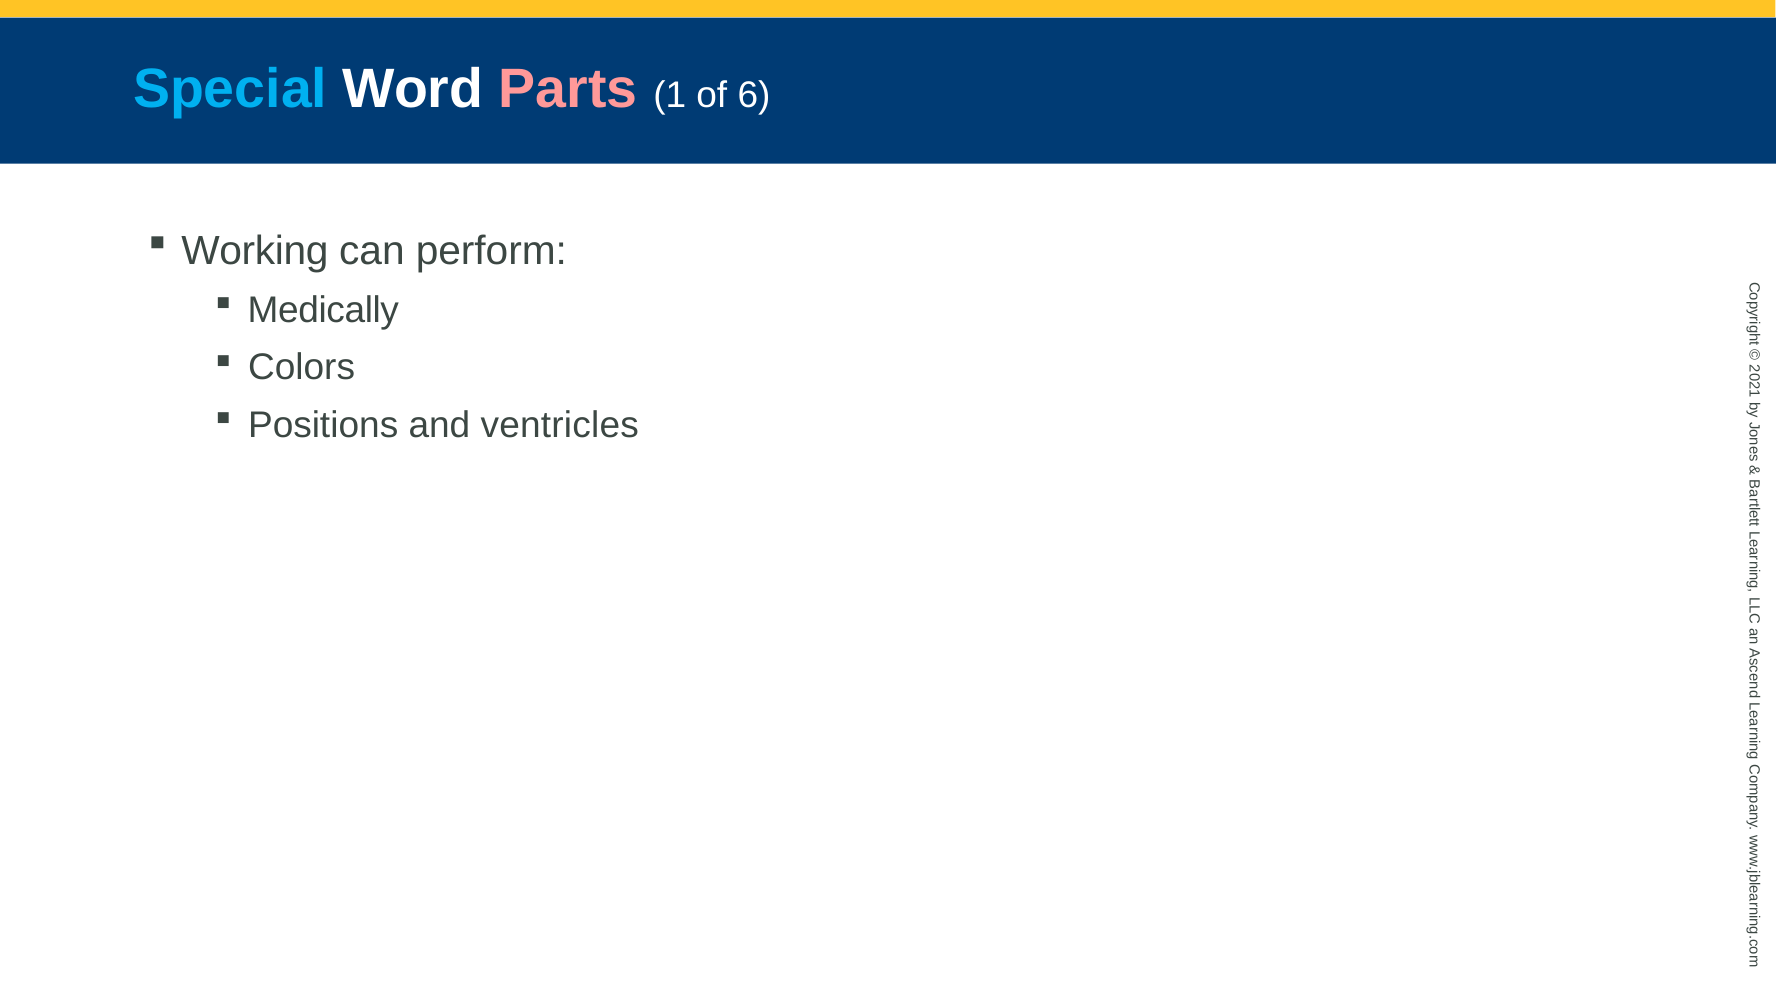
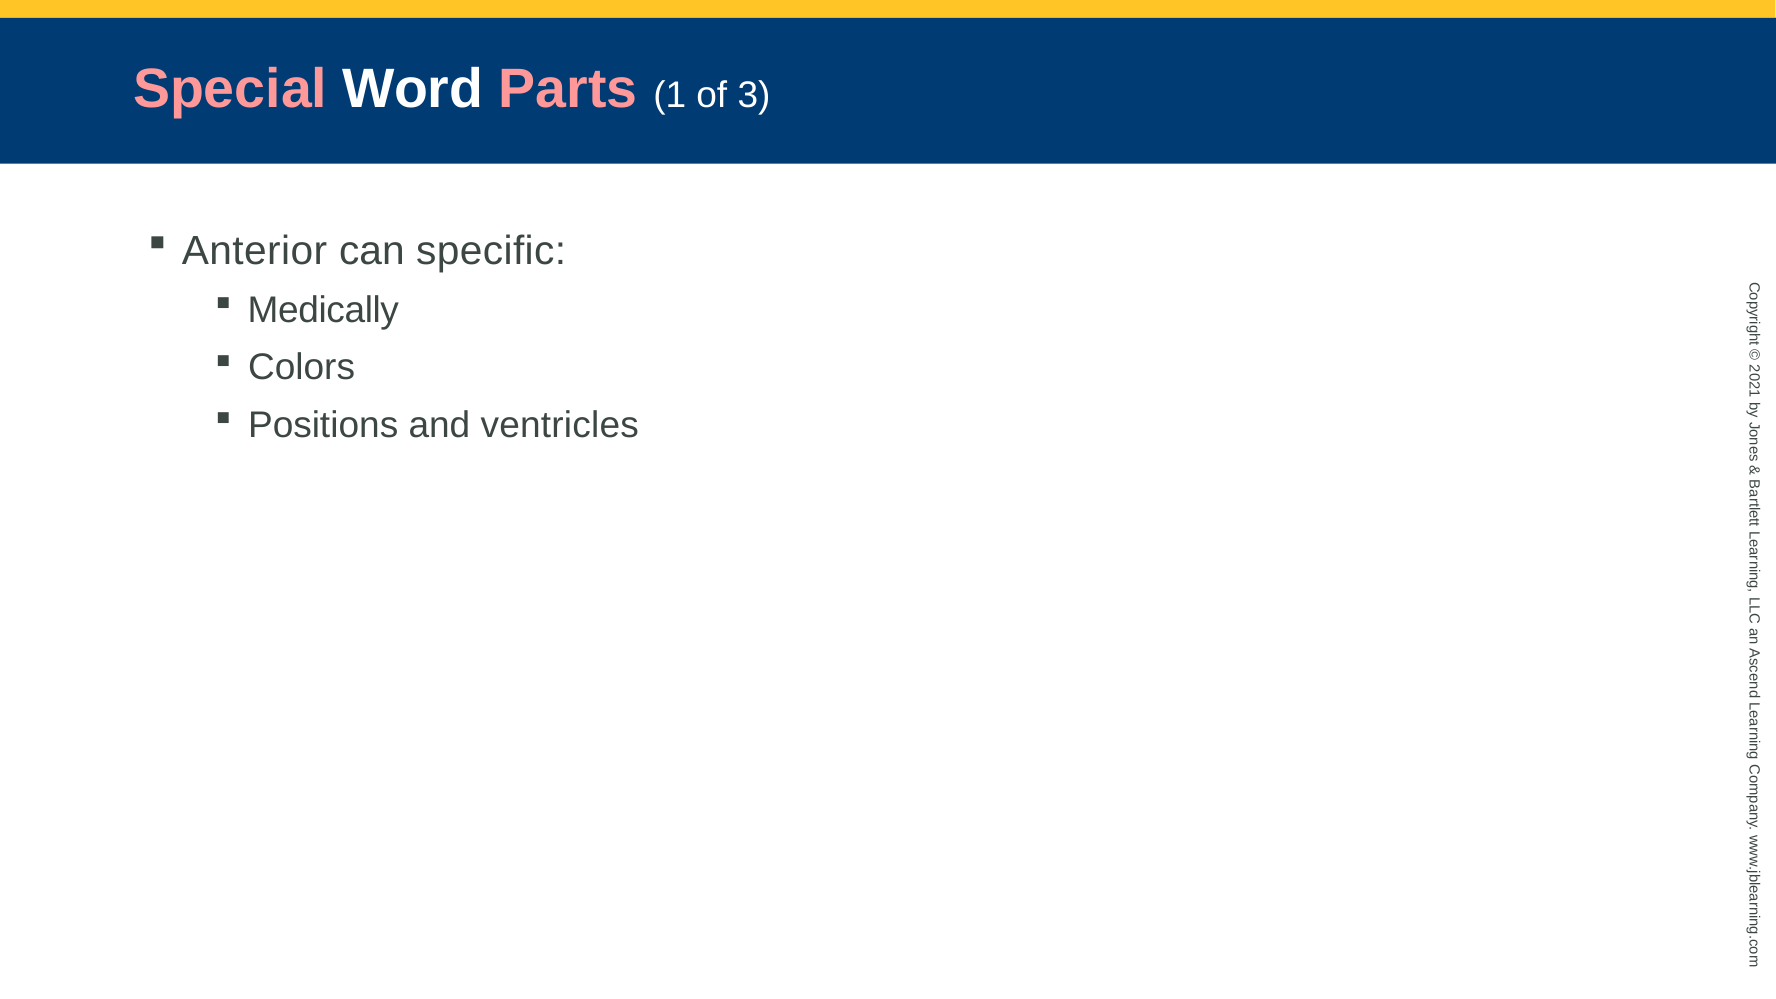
Special colour: light blue -> pink
6: 6 -> 3
Working: Working -> Anterior
perform: perform -> specific
